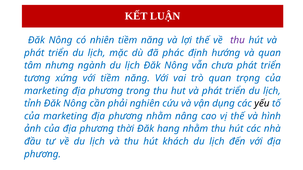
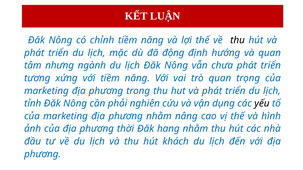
nhiên: nhiên -> chỉnh
thu at (238, 40) colour: purple -> black
phác: phác -> động
